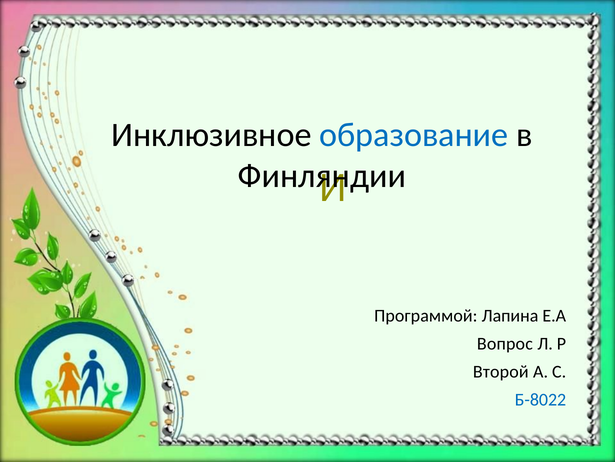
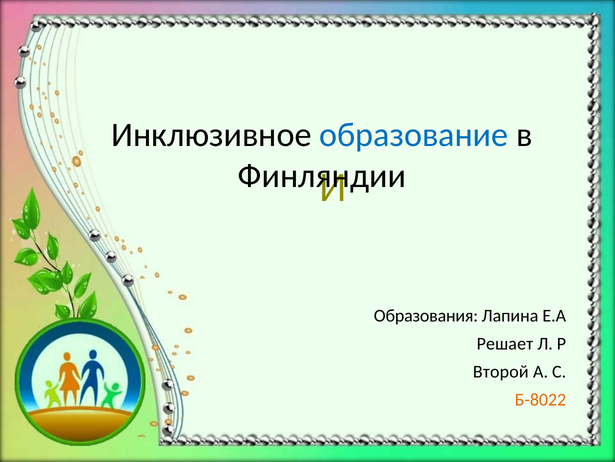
Программой: Программой -> Образования
Вопрос: Вопрос -> Решает
Б-8022 colour: blue -> orange
